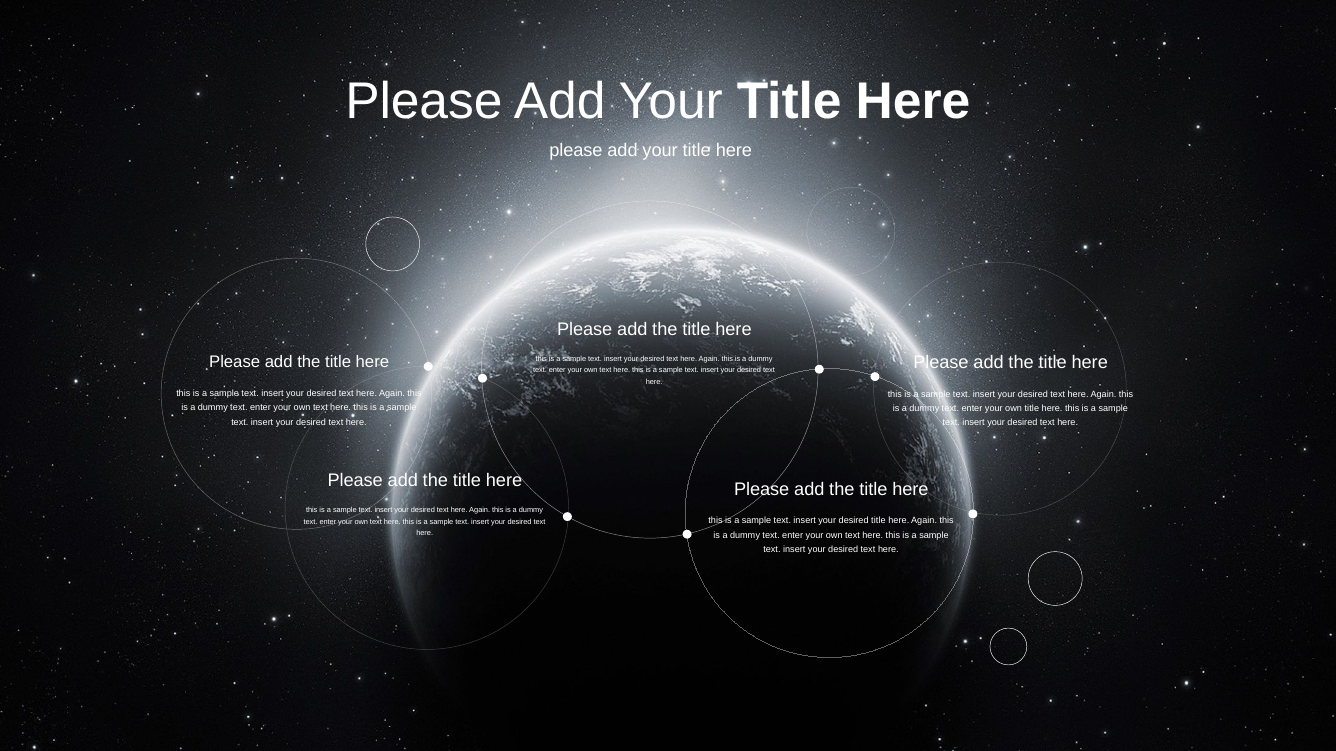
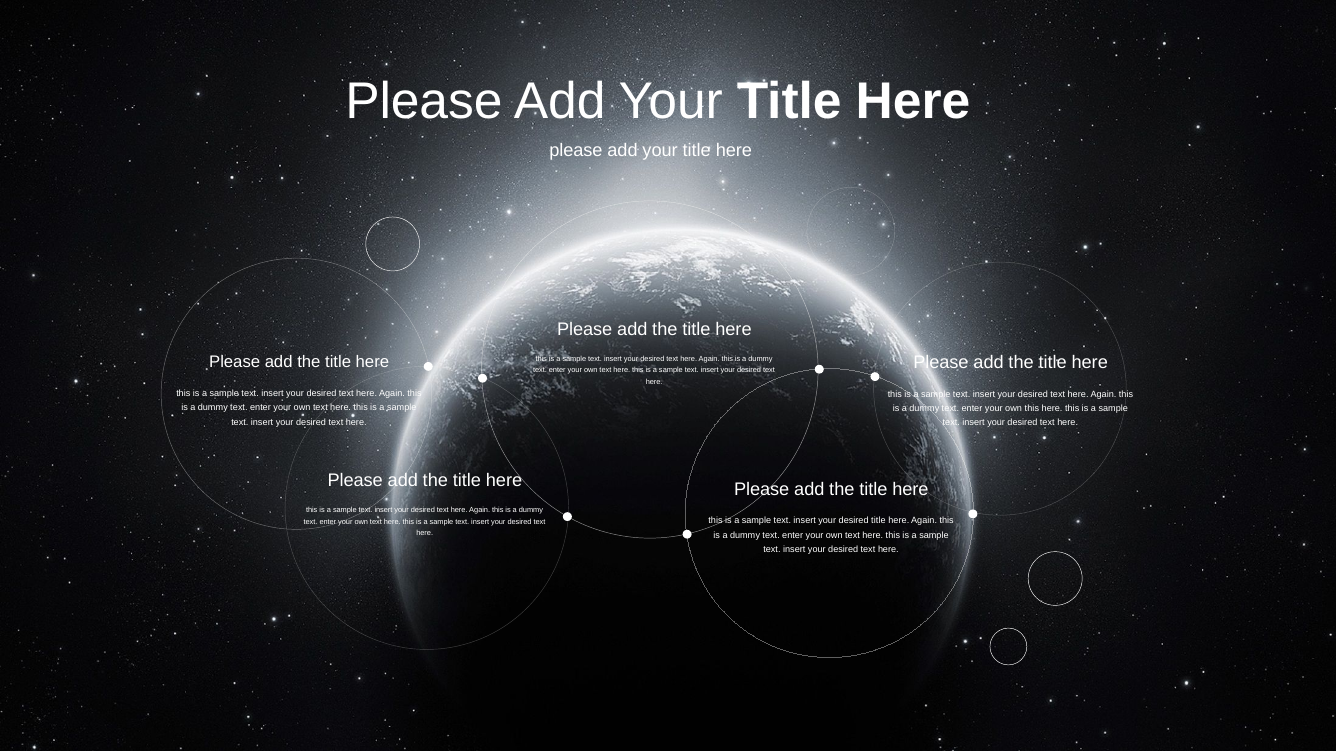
own title: title -> this
